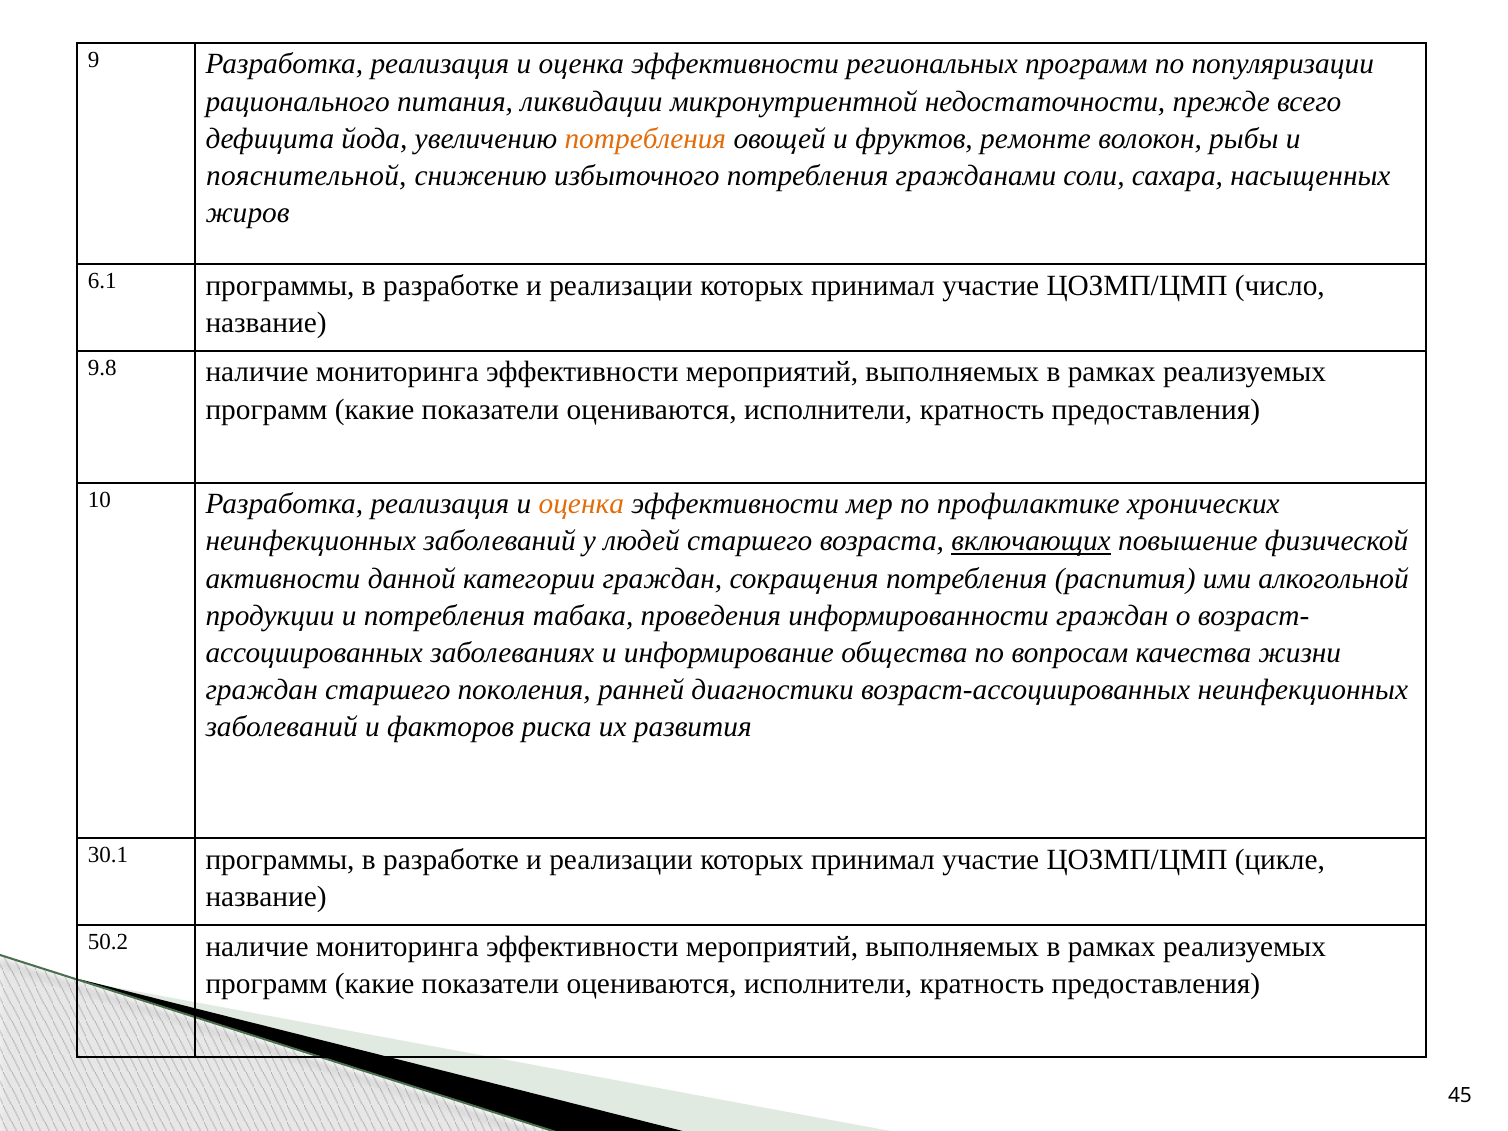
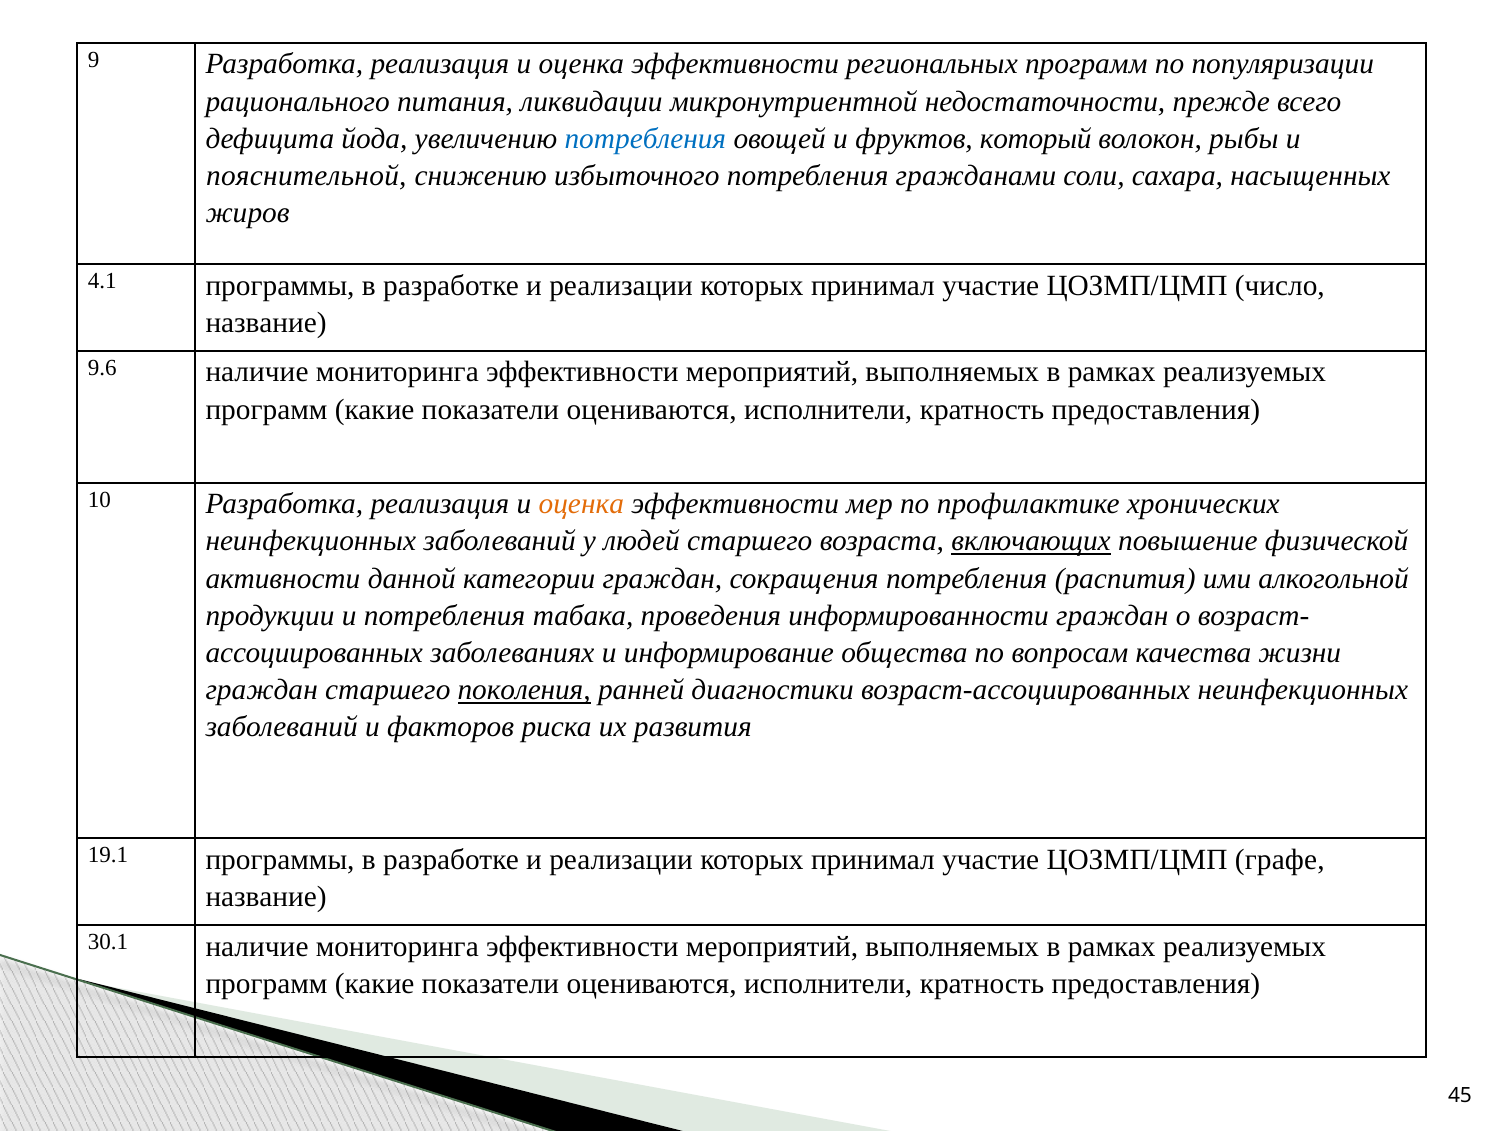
потребления at (645, 139) colour: orange -> blue
ремонте: ремонте -> который
6.1: 6.1 -> 4.1
9.8: 9.8 -> 9.6
поколения underline: none -> present
30.1: 30.1 -> 19.1
цикле: цикле -> графе
50.2: 50.2 -> 30.1
